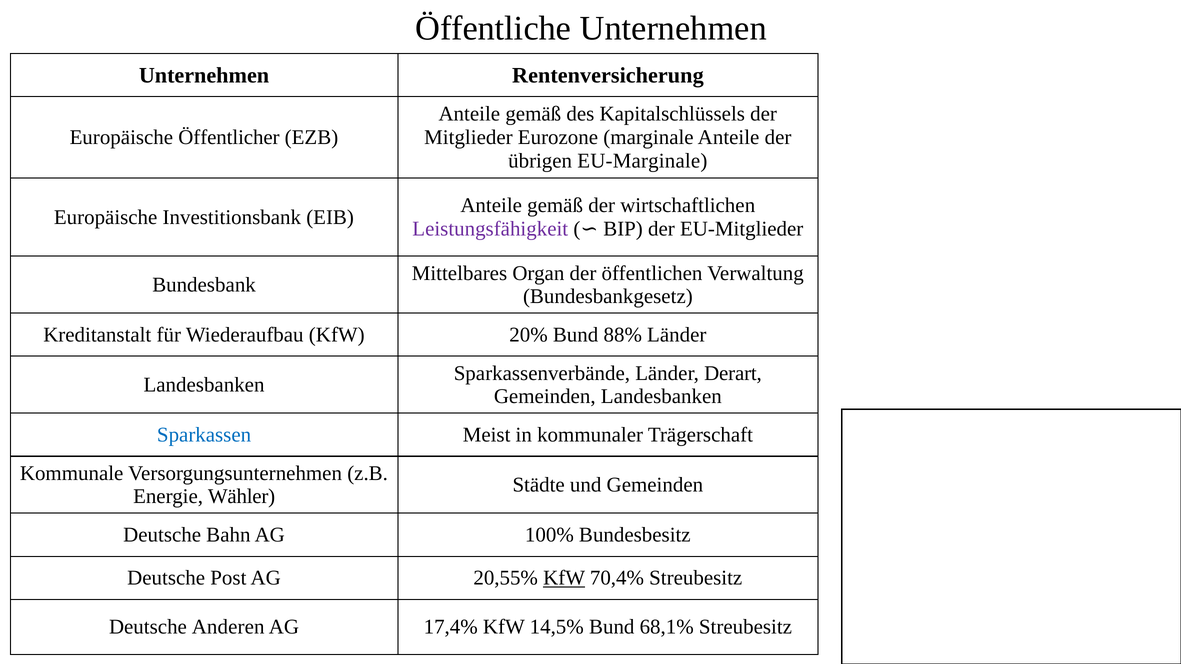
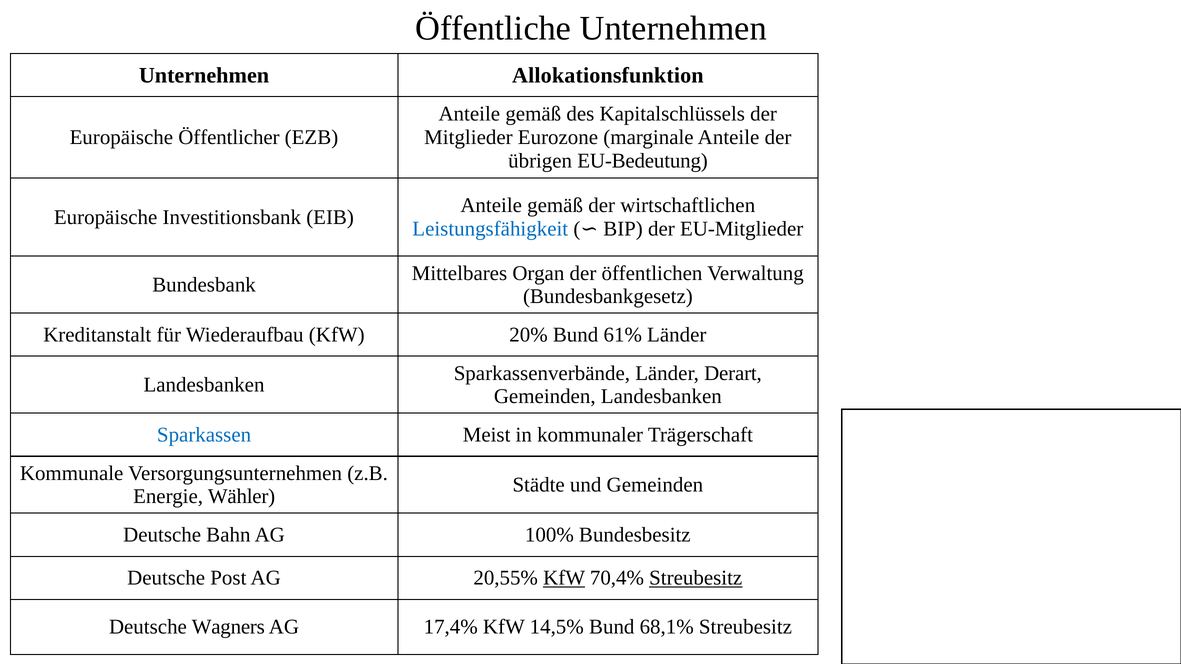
Rentenversicherung: Rentenversicherung -> Allokationsfunktion
EU-Marginale: EU-Marginale -> EU-Bedeutung
Leistungsfähigkeit colour: purple -> blue
88%: 88% -> 61%
Streubesitz at (696, 578) underline: none -> present
Anderen: Anderen -> Wagners
